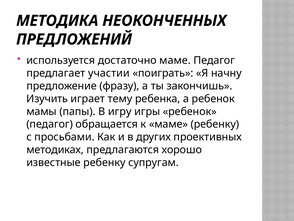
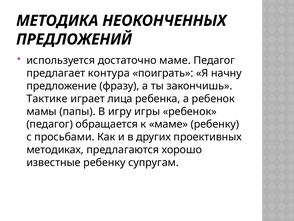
участии: участии -> контура
Изучить: Изучить -> Тактике
тему: тему -> лица
